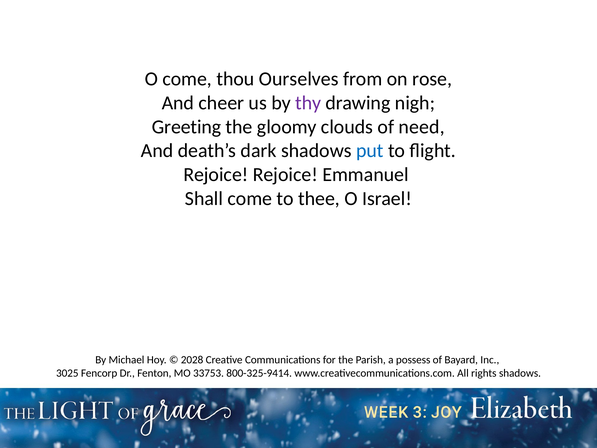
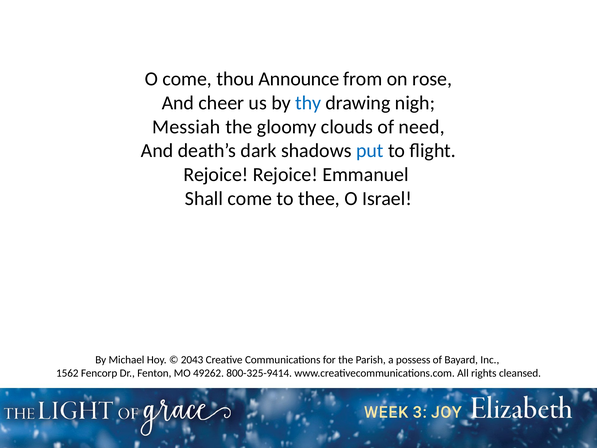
Ourselves: Ourselves -> Announce
thy colour: purple -> blue
Greeting: Greeting -> Messiah
2028: 2028 -> 2043
3025: 3025 -> 1562
33753: 33753 -> 49262
rights shadows: shadows -> cleansed
